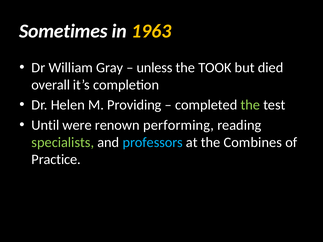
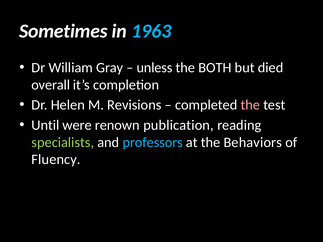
1963 colour: yellow -> light blue
TOOK: TOOK -> BOTH
Providing: Providing -> Revisions
the at (250, 105) colour: light green -> pink
performing: performing -> publication
Combines: Combines -> Behaviors
Practice: Practice -> Fluency
